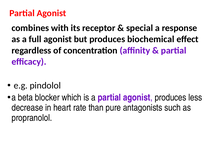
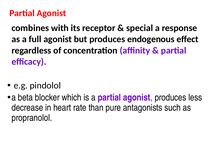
biochemical: biochemical -> endogenous
